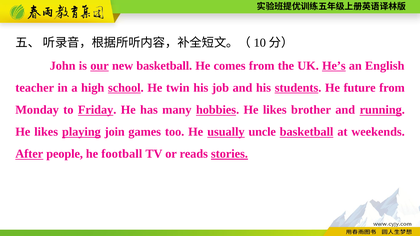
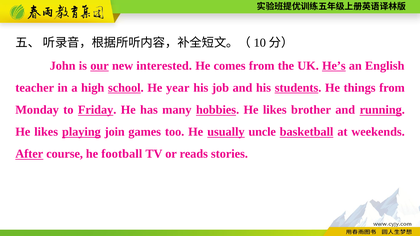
new basketball: basketball -> interested
twin: twin -> year
future: future -> things
people: people -> course
stories underline: present -> none
